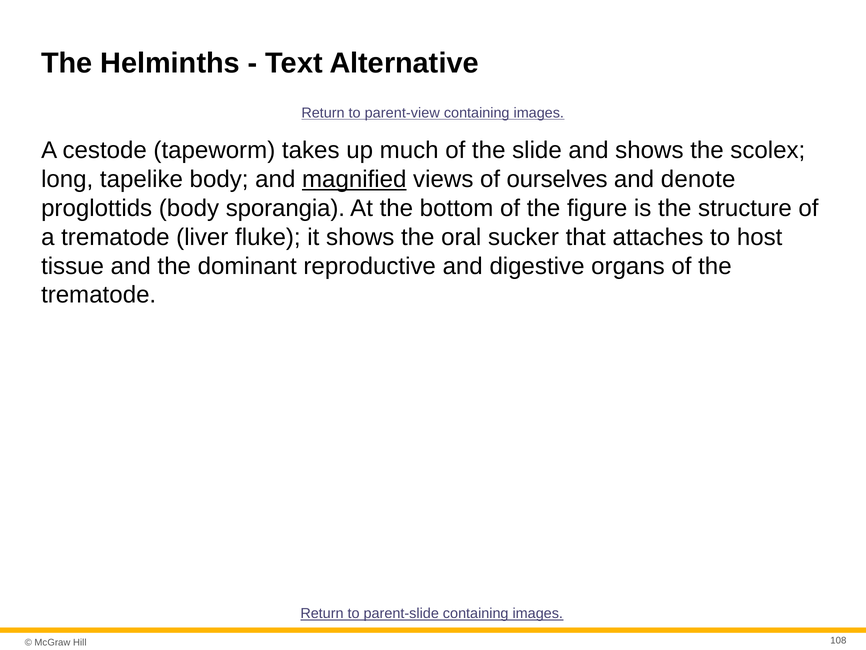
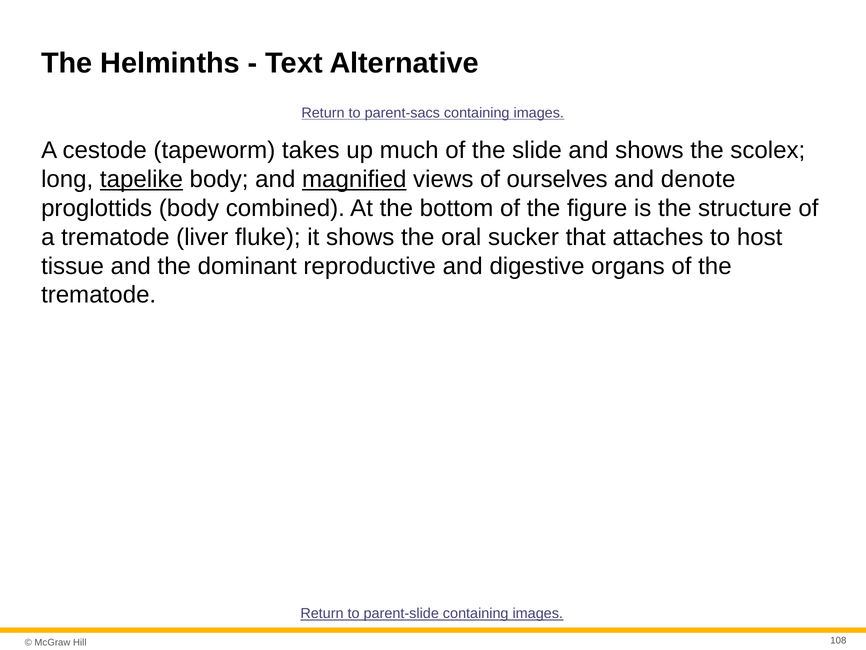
parent-view: parent-view -> parent-sacs
tapelike underline: none -> present
sporangia: sporangia -> combined
